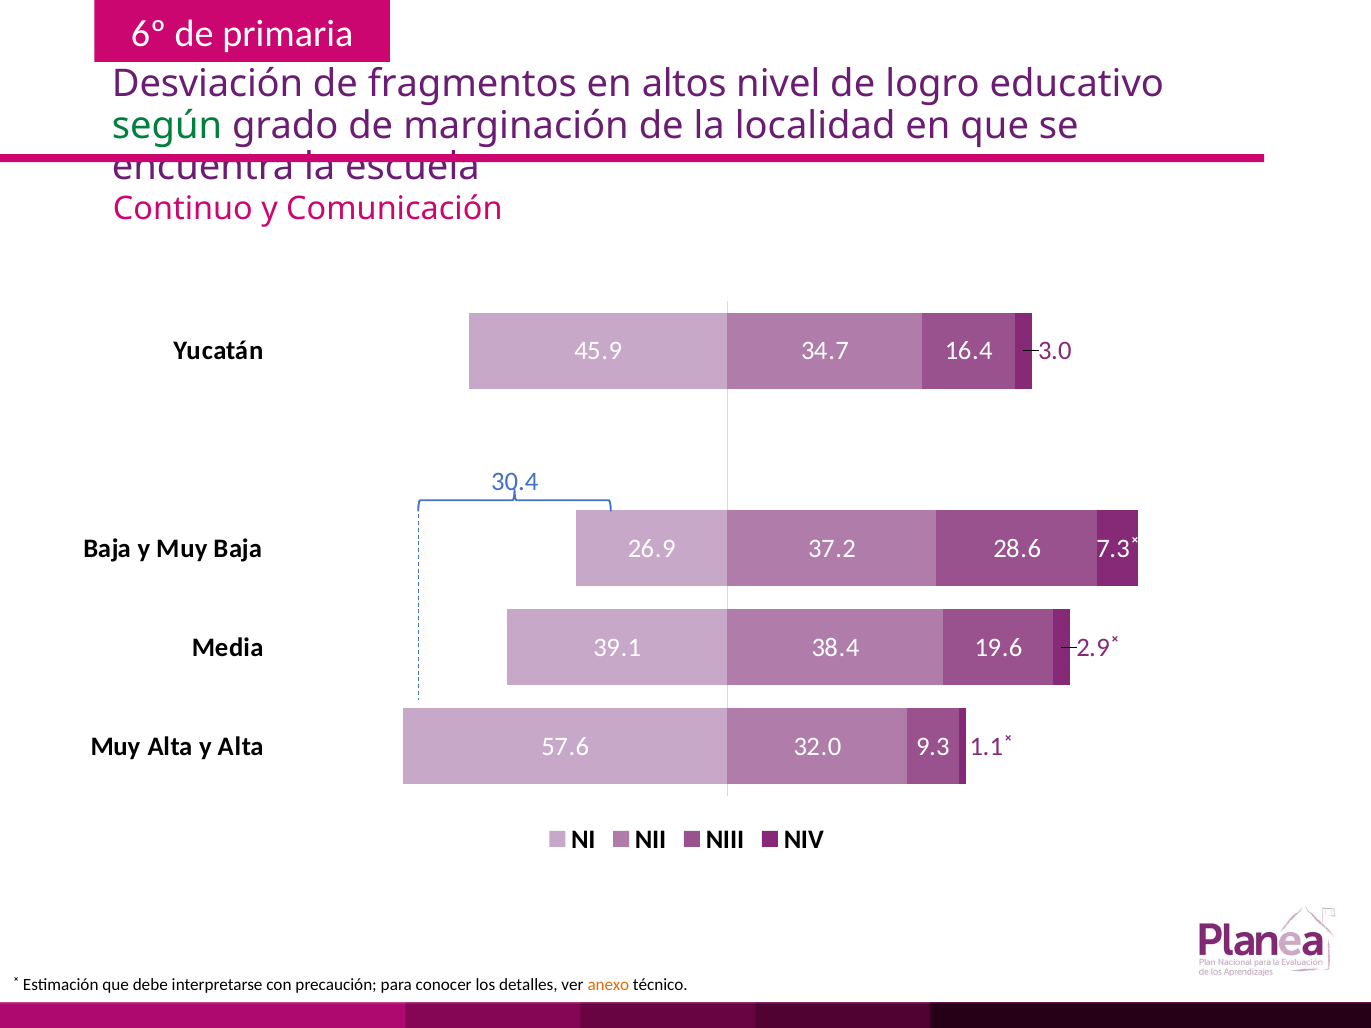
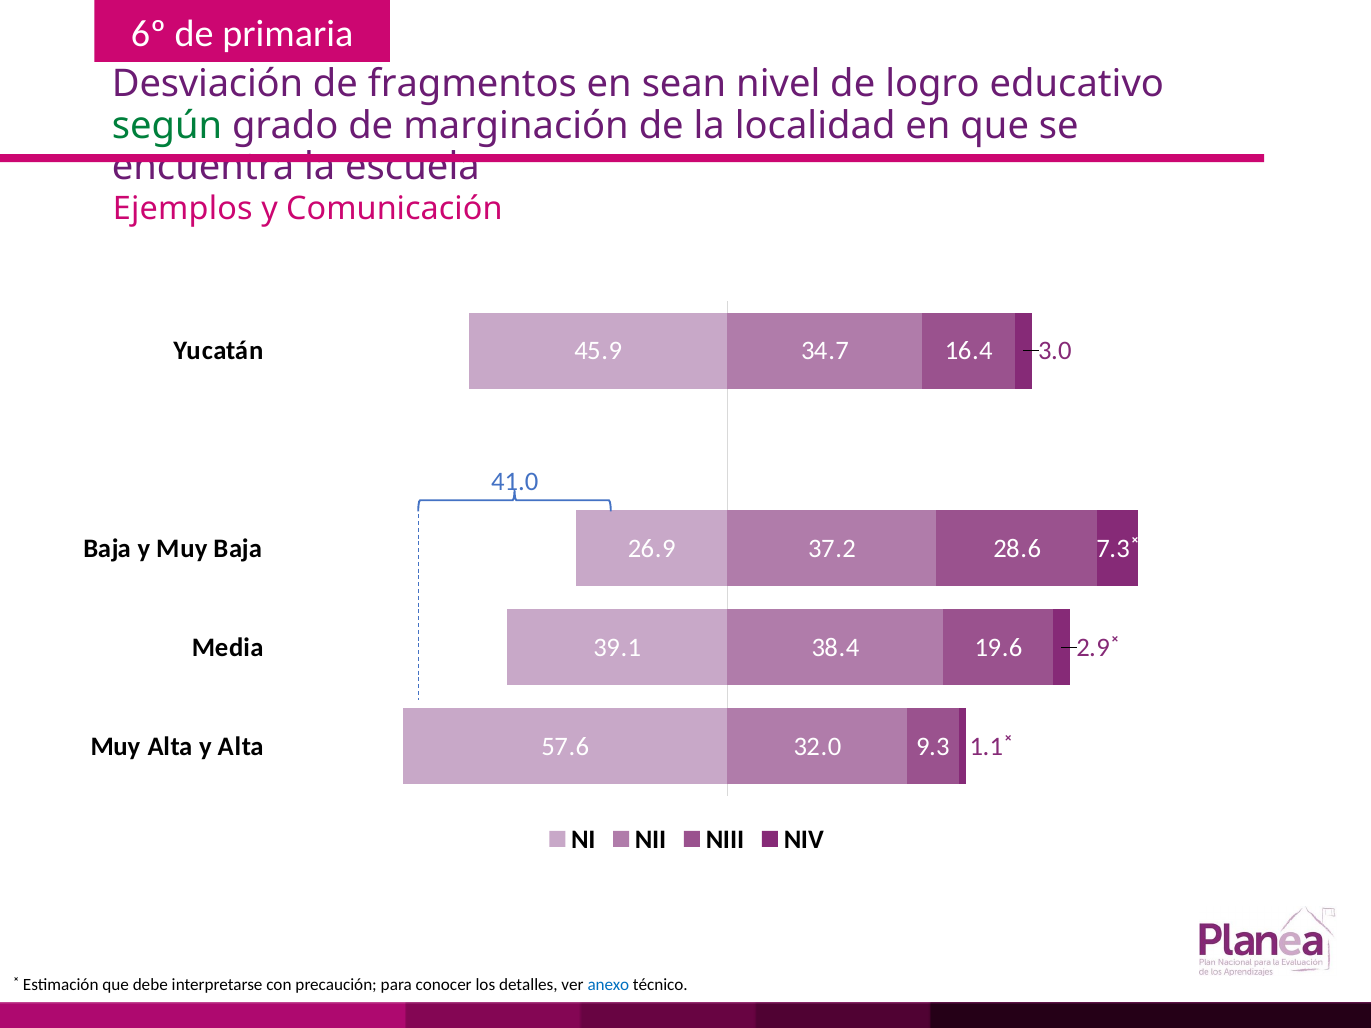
altos: altos -> sean
Continuo: Continuo -> Ejemplos
30.4: 30.4 -> 41.0
anexo colour: orange -> blue
